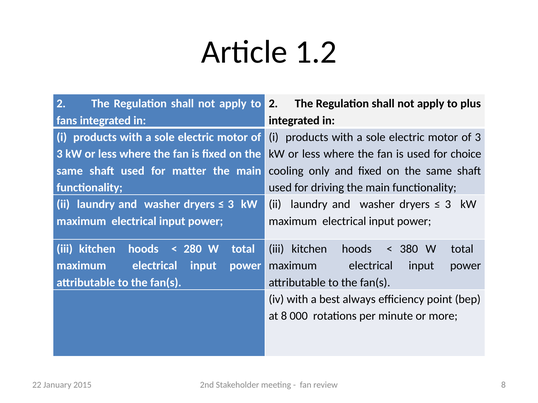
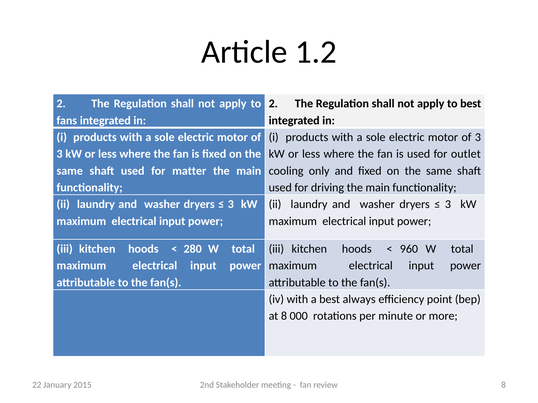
to plus: plus -> best
choice: choice -> outlet
380: 380 -> 960
